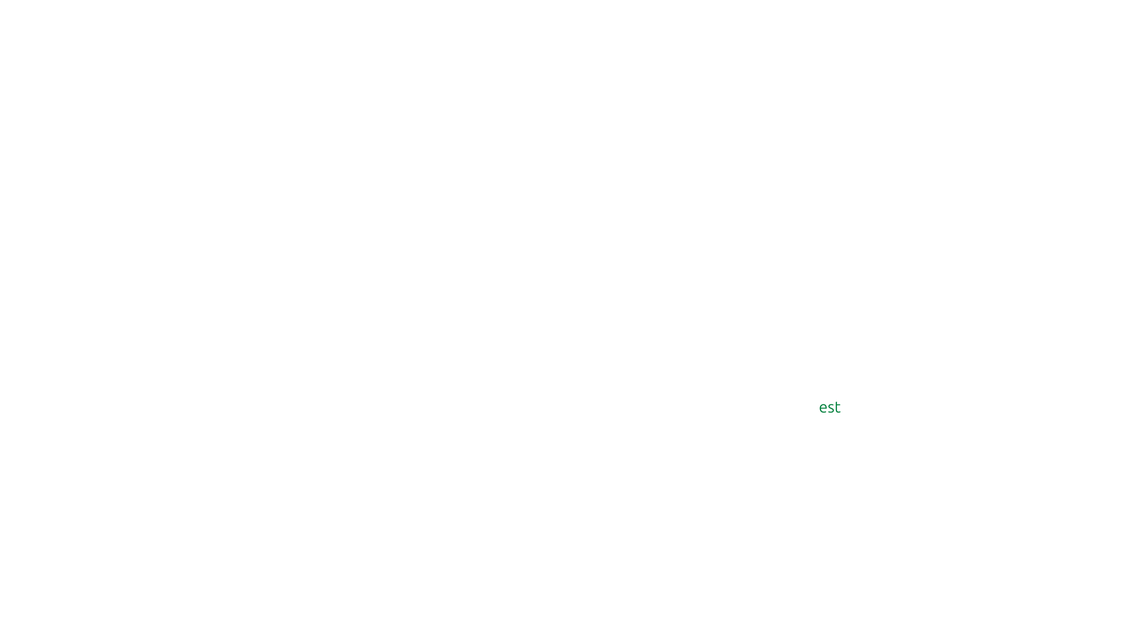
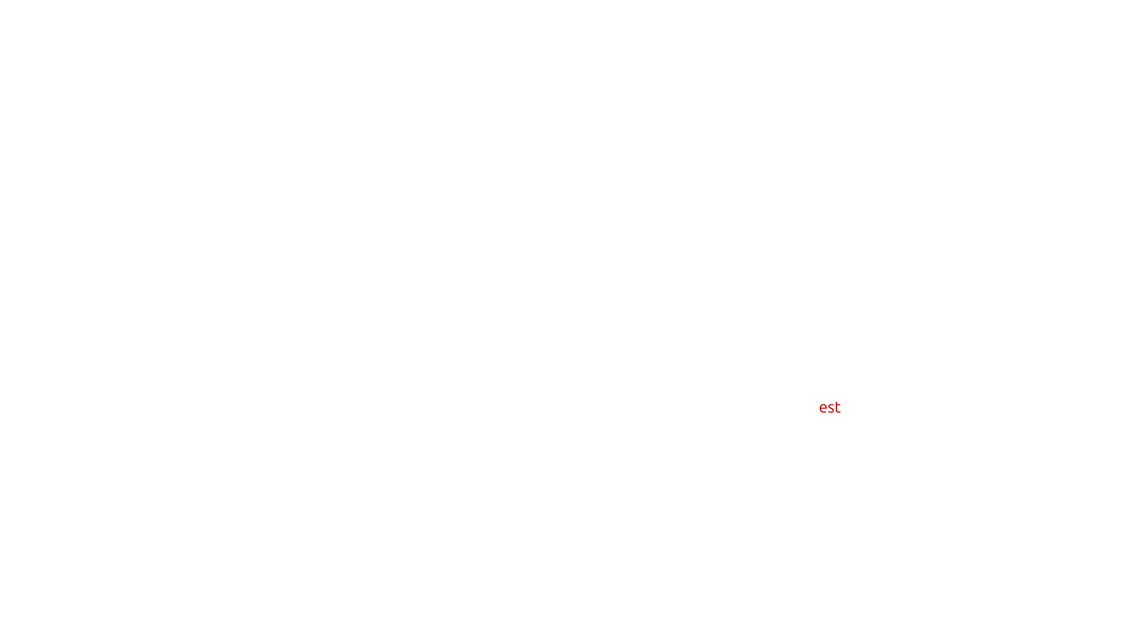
est colour: green -> red
